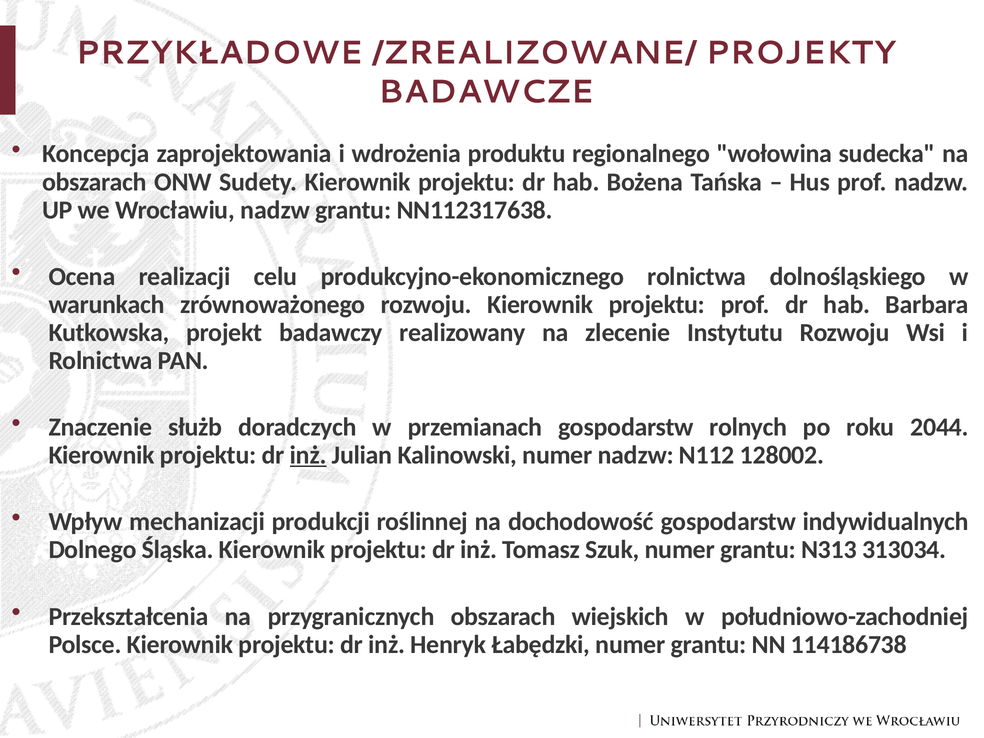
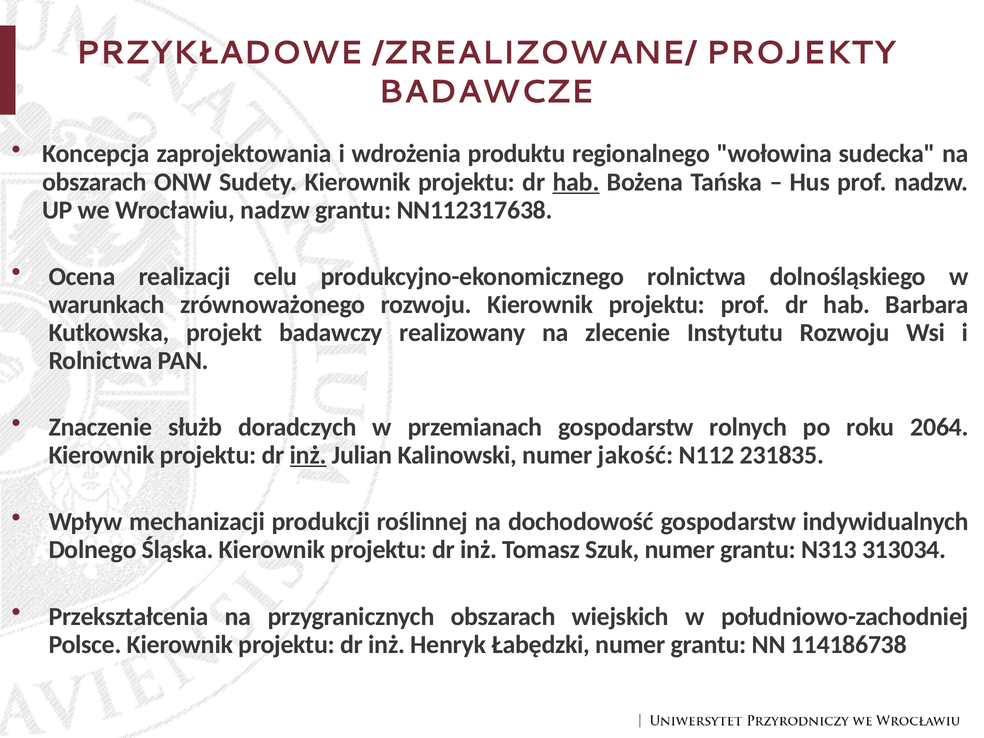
hab at (576, 182) underline: none -> present
2044: 2044 -> 2064
numer nadzw: nadzw -> jakość
128002: 128002 -> 231835
